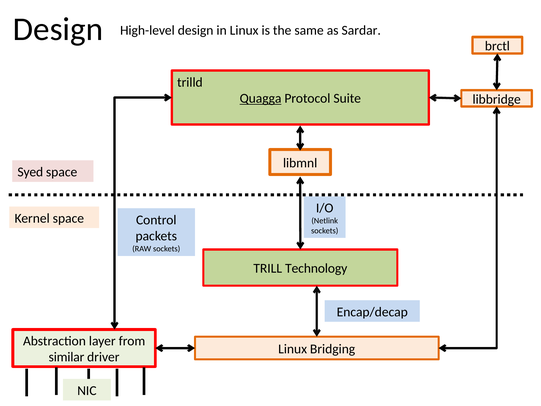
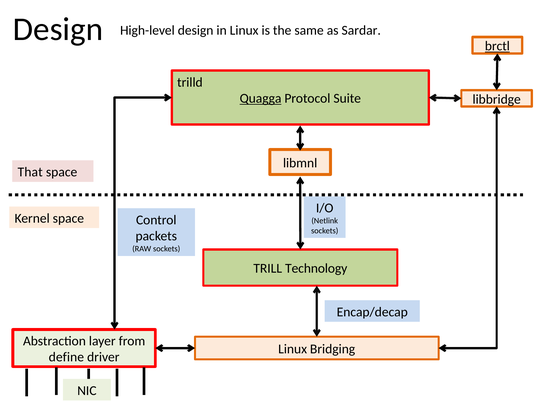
brctl underline: none -> present
Syed: Syed -> That
similar: similar -> define
